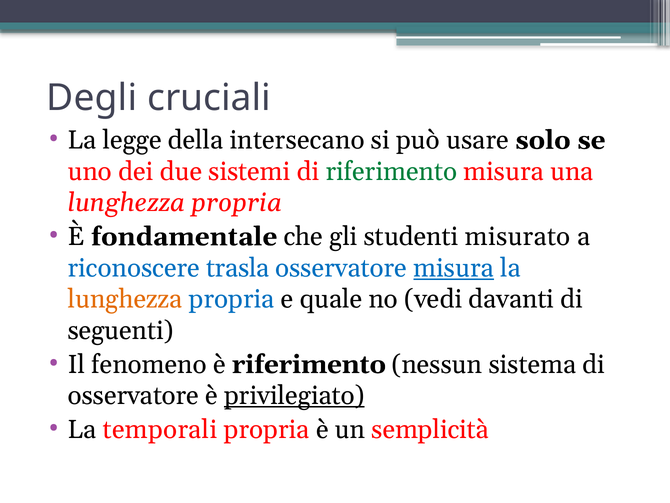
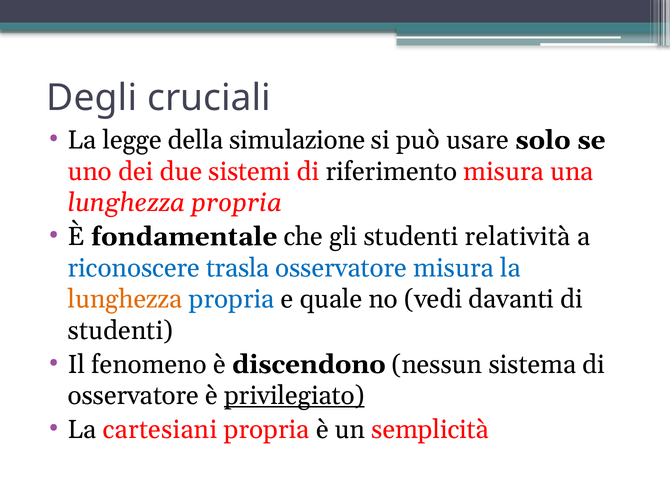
intersecano: intersecano -> simulazione
riferimento at (391, 171) colour: green -> black
misurato: misurato -> relatività
misura at (454, 268) underline: present -> none
seguenti at (120, 330): seguenti -> studenti
è riferimento: riferimento -> discendono
temporali: temporali -> cartesiani
